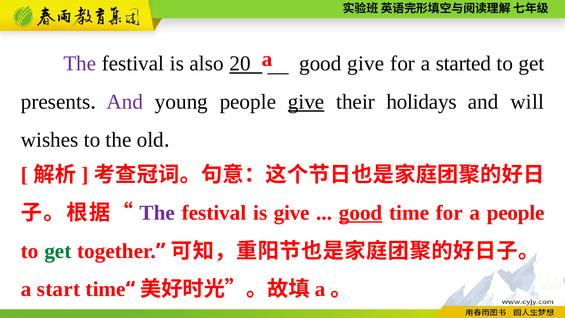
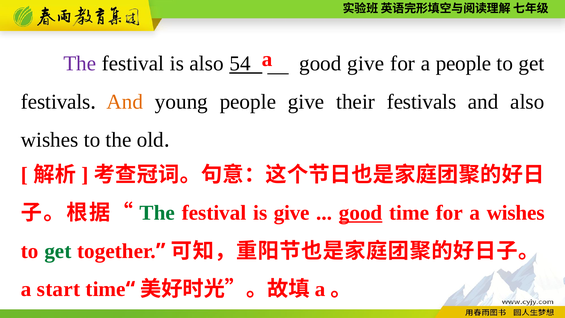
20: 20 -> 54
a started: started -> people
presents at (56, 102): presents -> festivals
And at (125, 102) colour: purple -> orange
give at (306, 102) underline: present -> none
their holidays: holidays -> festivals
and will: will -> also
The at (157, 213) colour: purple -> green
a people: people -> wishes
